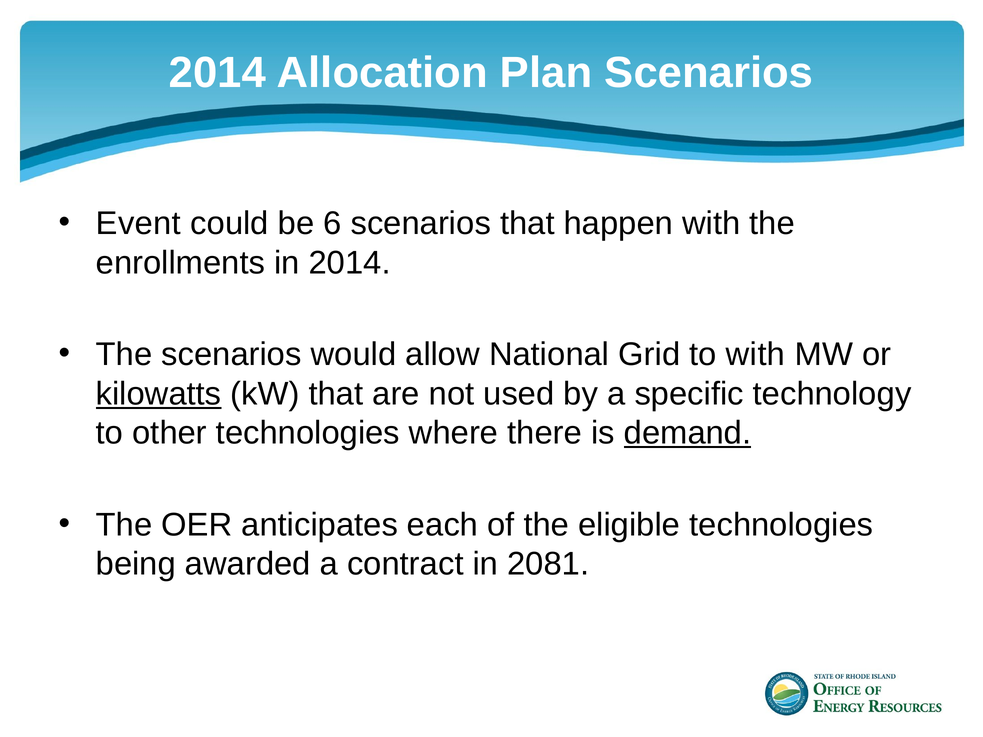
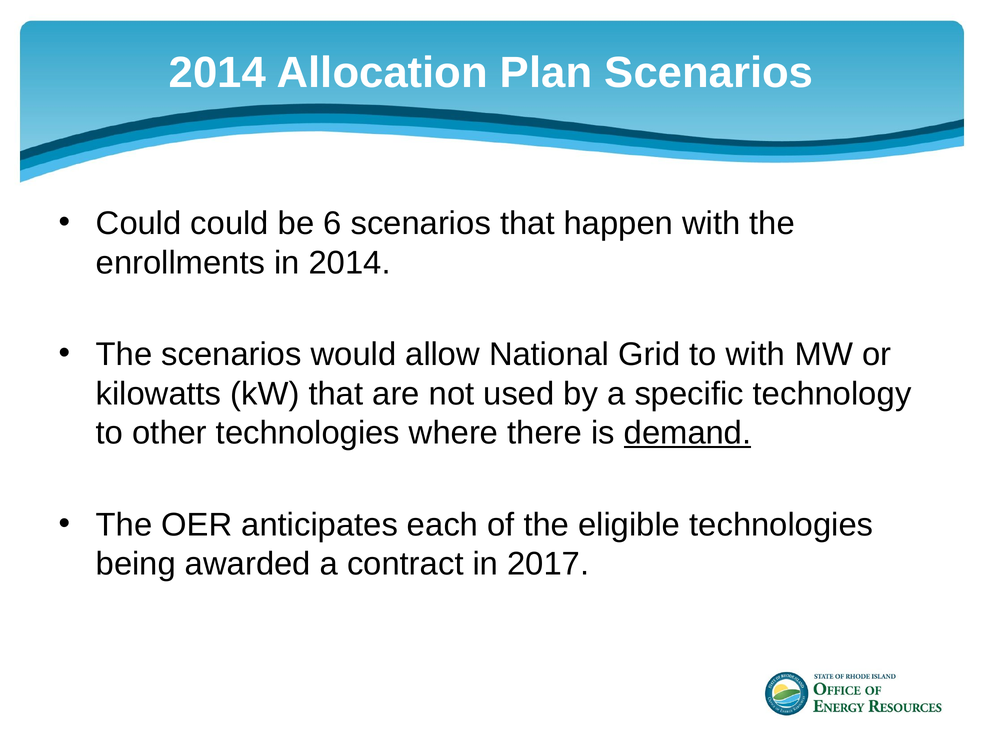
Event at (138, 223): Event -> Could
kilowatts underline: present -> none
2081: 2081 -> 2017
